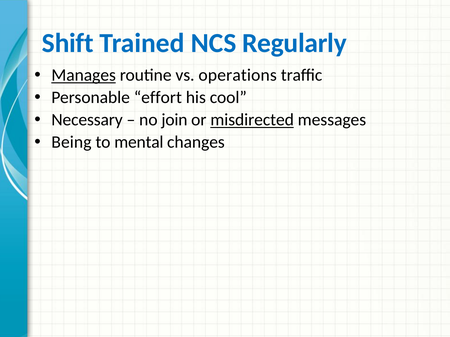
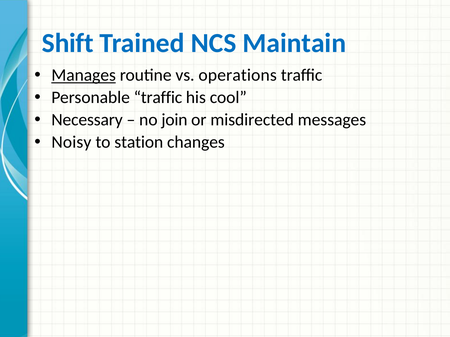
Regularly: Regularly -> Maintain
Personable effort: effort -> traffic
misdirected underline: present -> none
Being: Being -> Noisy
mental: mental -> station
